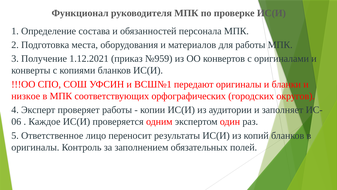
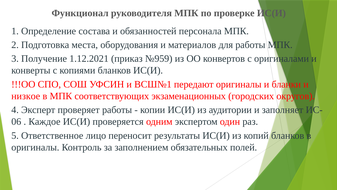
орфографических: орфографических -> экзаменационных
